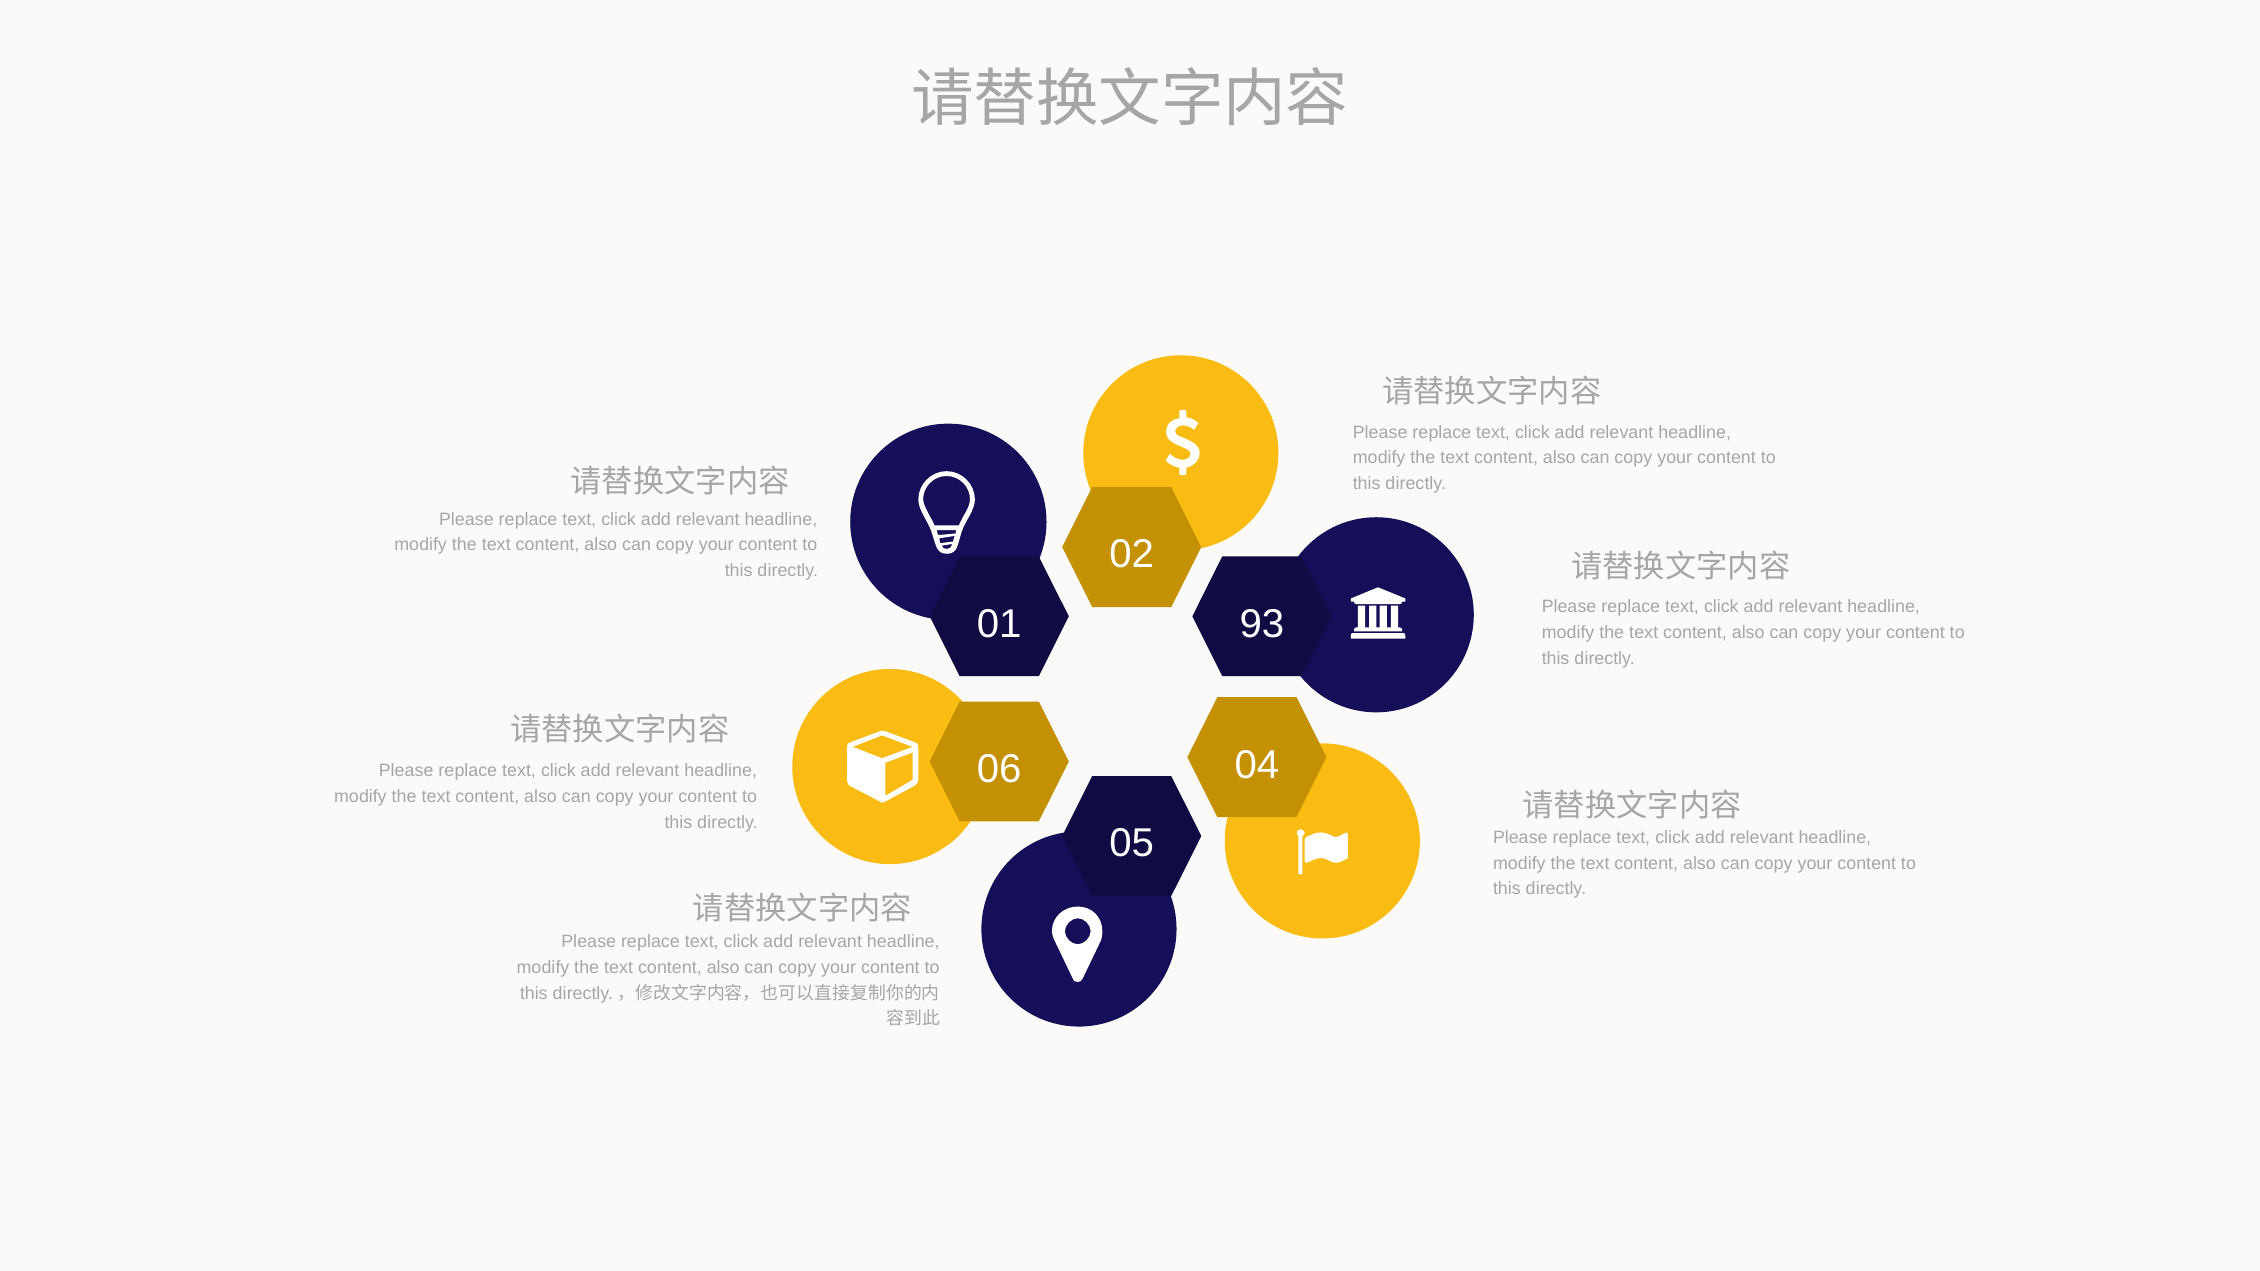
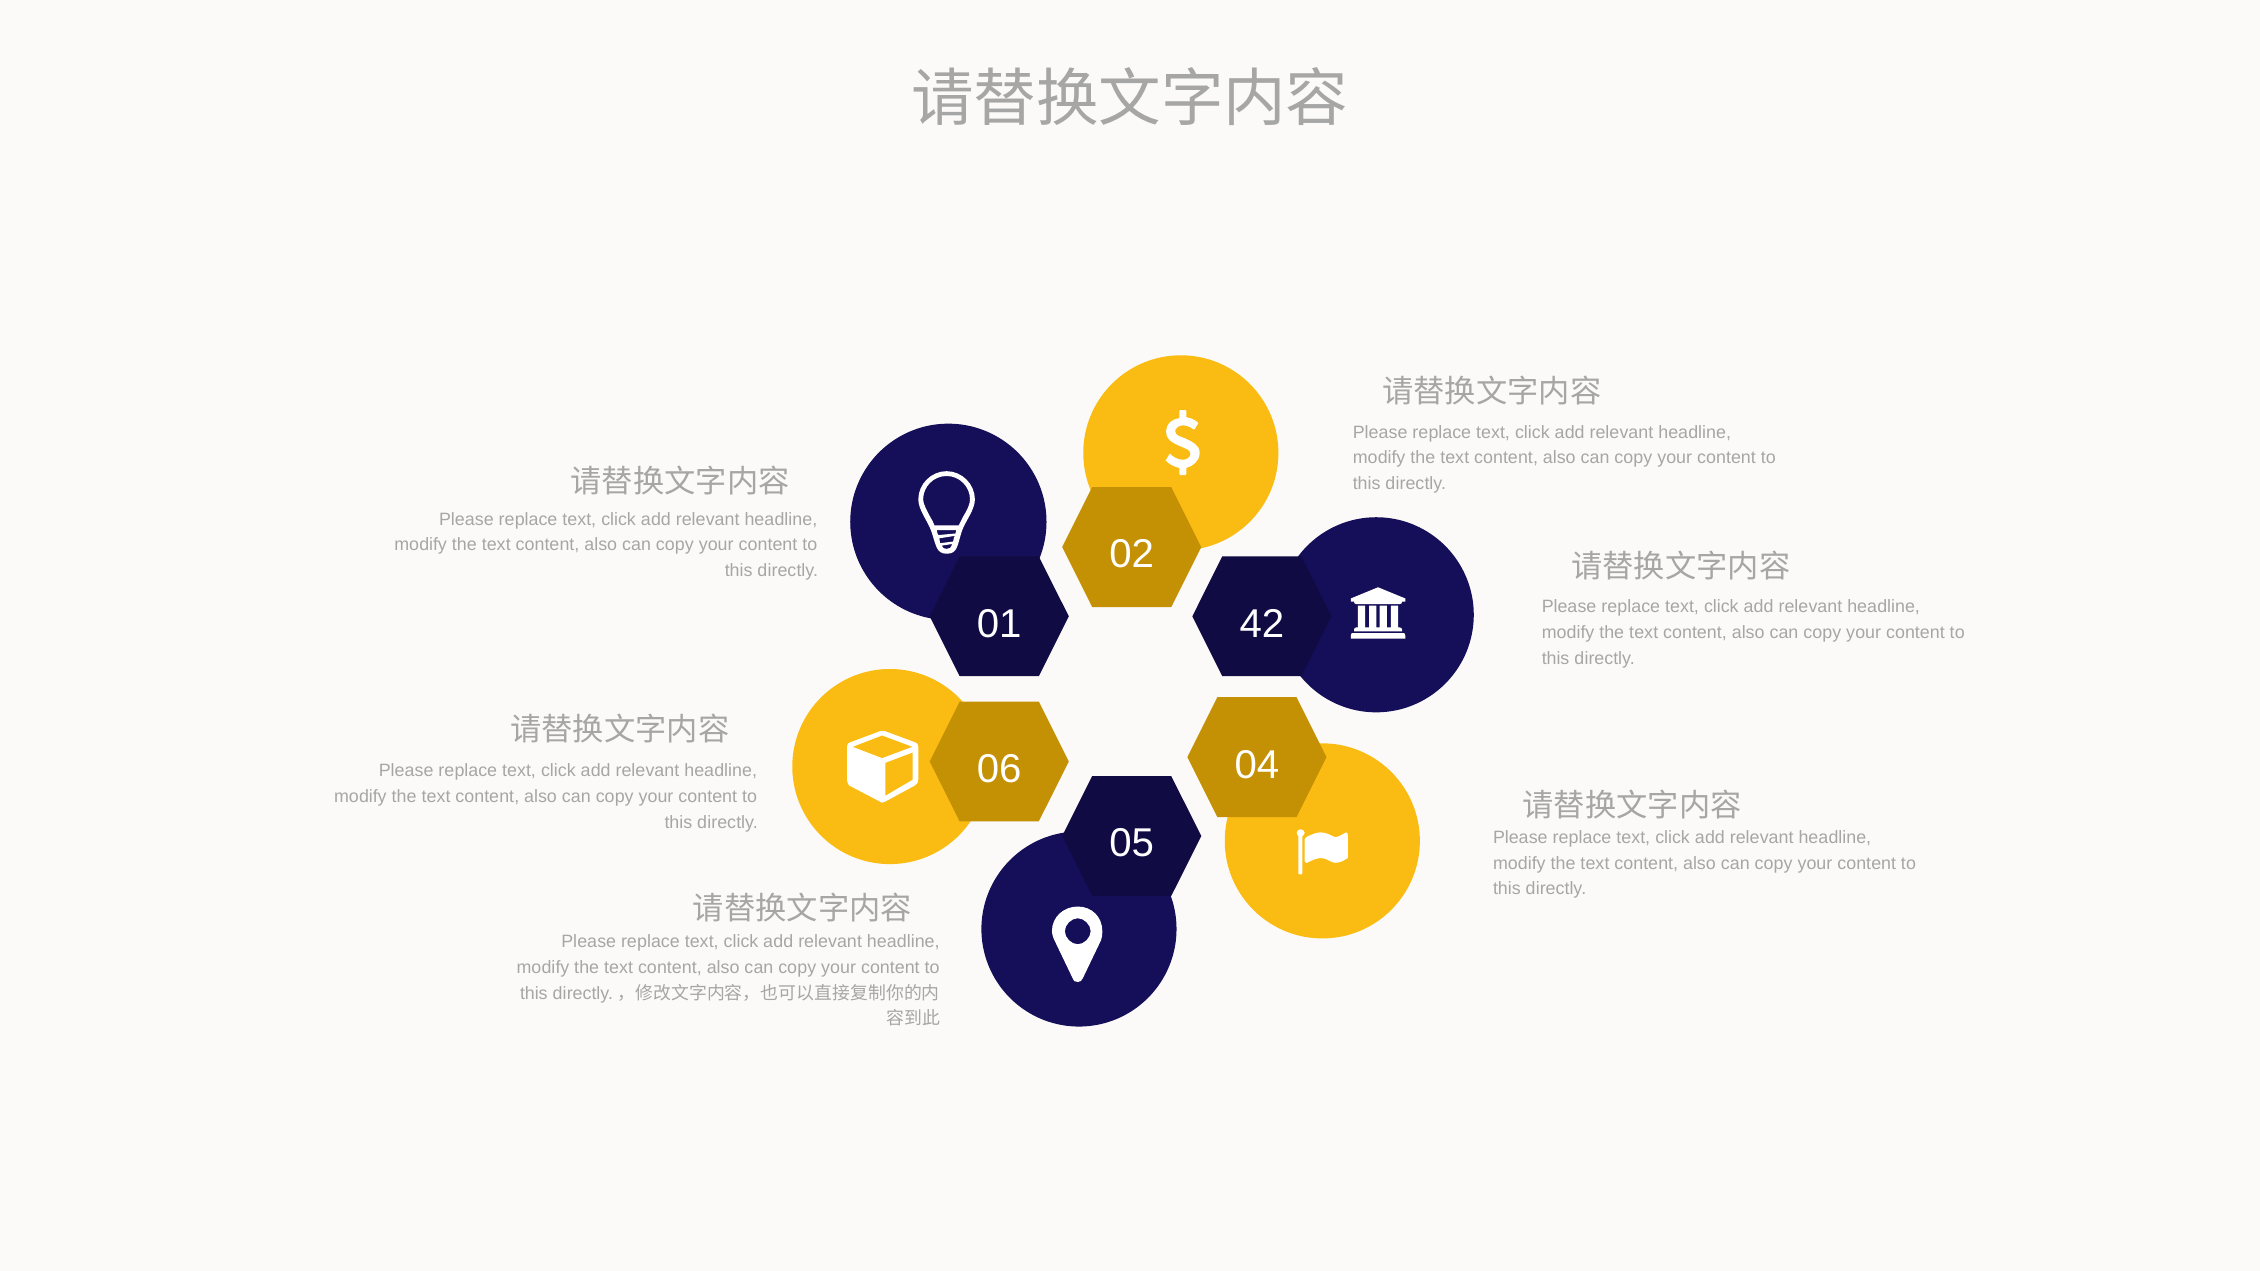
93: 93 -> 42
